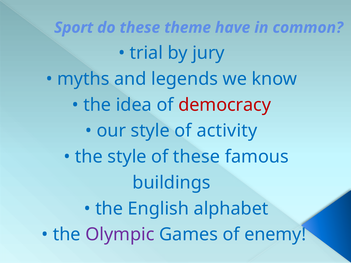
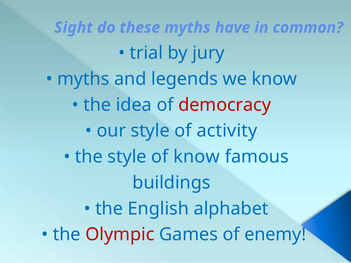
Sport: Sport -> Sight
these theme: theme -> myths
of these: these -> know
Olympic colour: purple -> red
